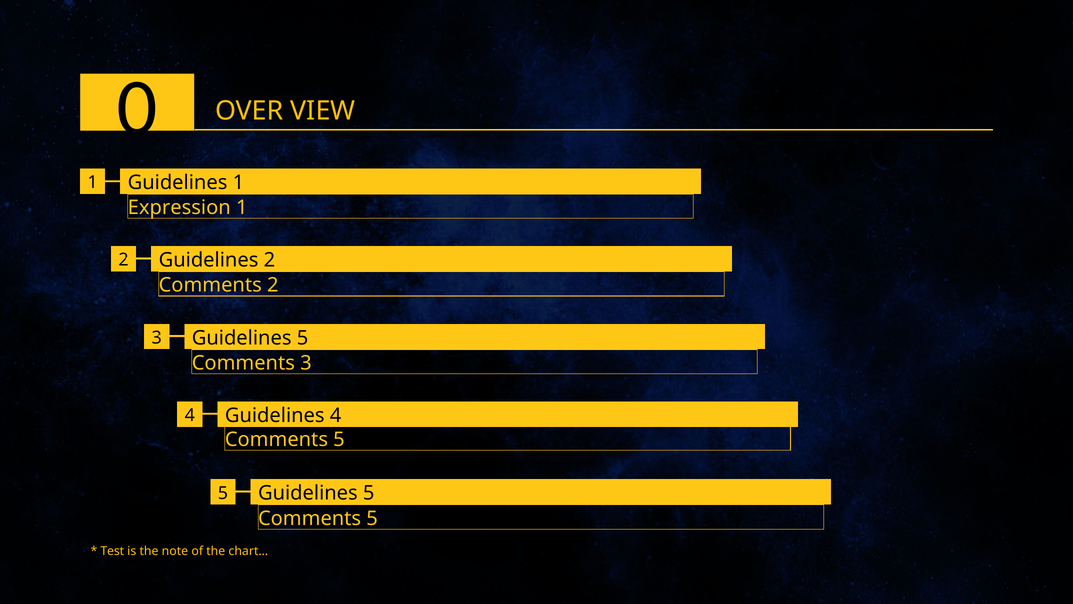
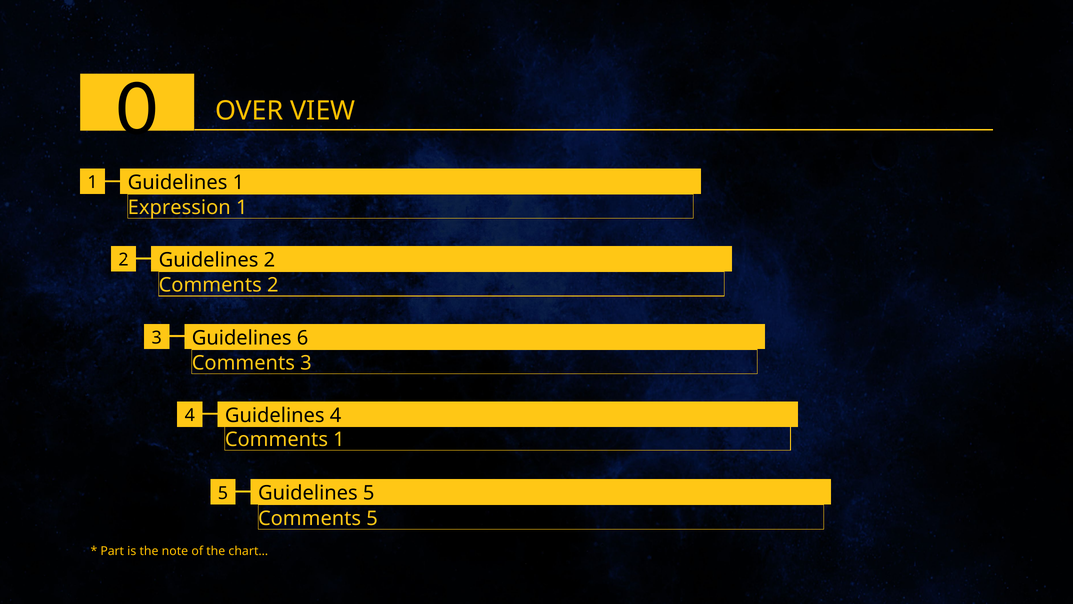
3 Guidelines 5: 5 -> 6
5 at (339, 439): 5 -> 1
Test: Test -> Part
